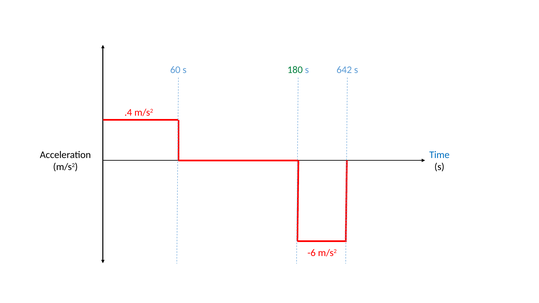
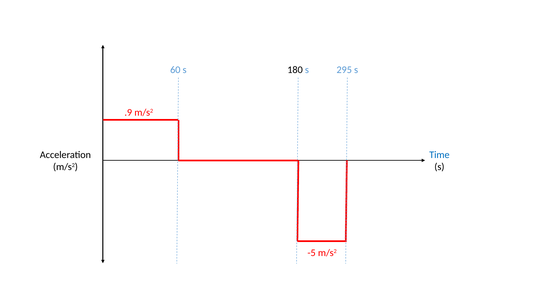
180 colour: green -> black
642: 642 -> 295
.4: .4 -> .9
-6: -6 -> -5
